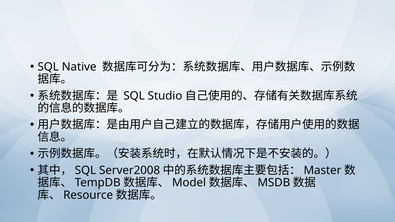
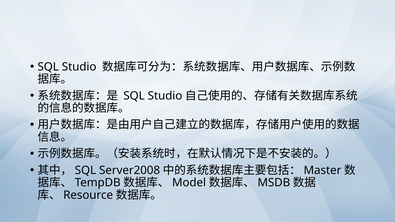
Native at (79, 67): Native -> Studio
